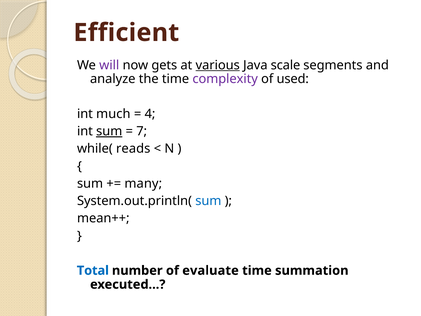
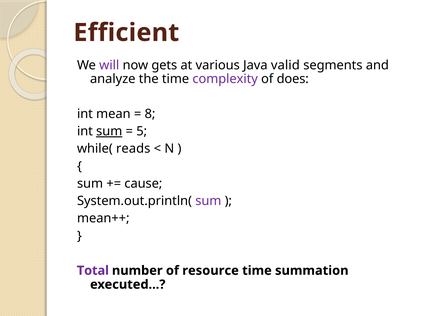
various underline: present -> none
scale: scale -> valid
used: used -> does
much: much -> mean
4: 4 -> 8
7: 7 -> 5
many: many -> cause
sum at (208, 201) colour: blue -> purple
Total colour: blue -> purple
evaluate: evaluate -> resource
